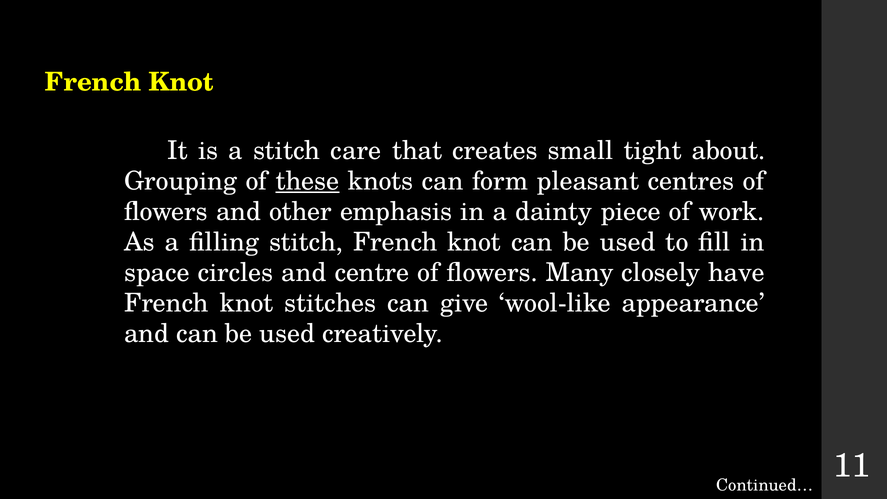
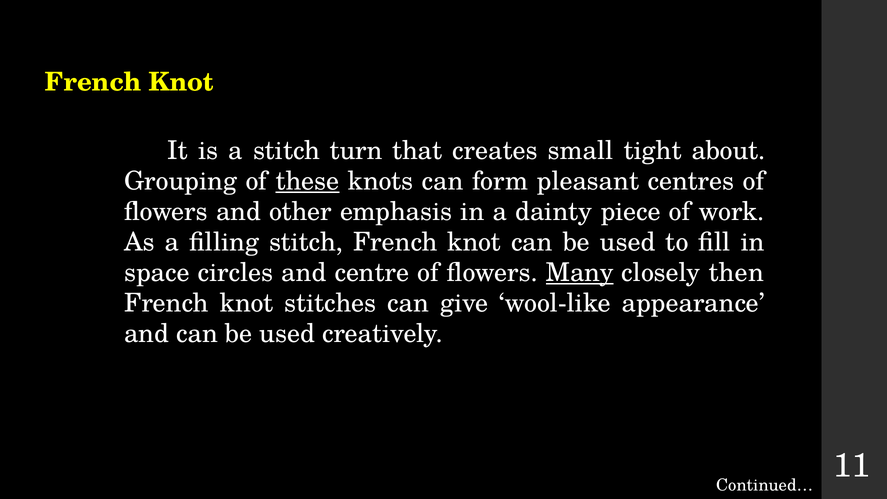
care: care -> turn
Many underline: none -> present
have: have -> then
